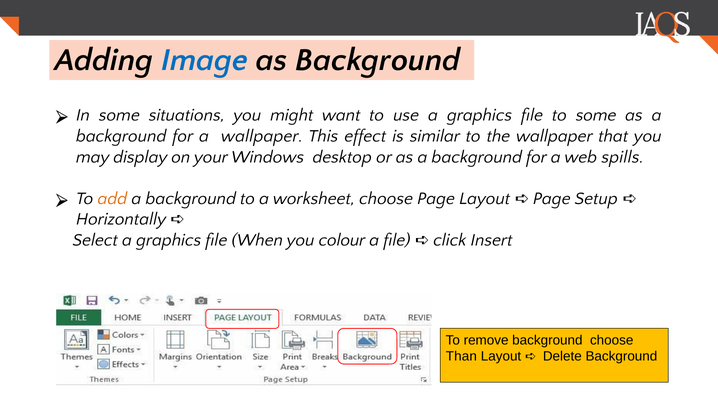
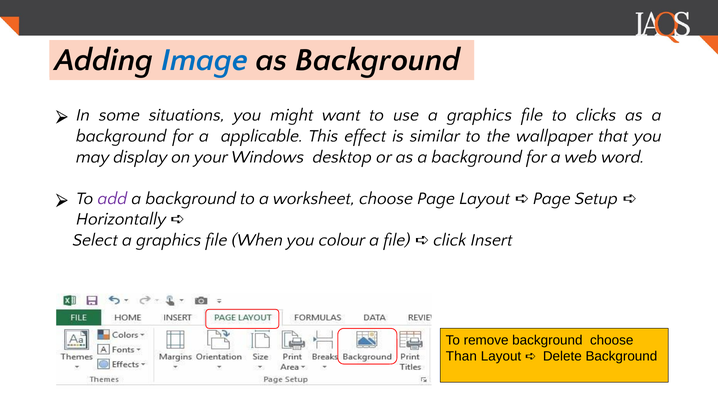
to some: some -> clicks
a wallpaper: wallpaper -> applicable
spills: spills -> word
add colour: orange -> purple
